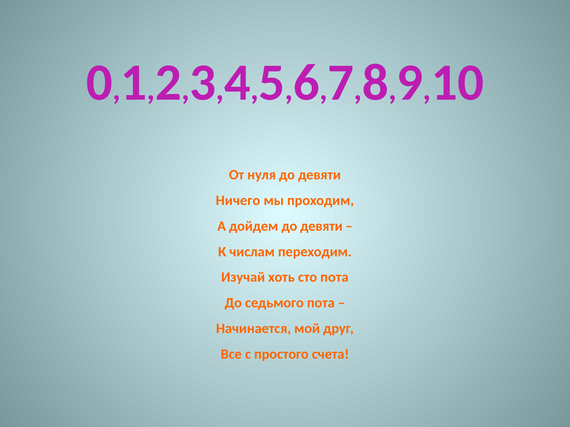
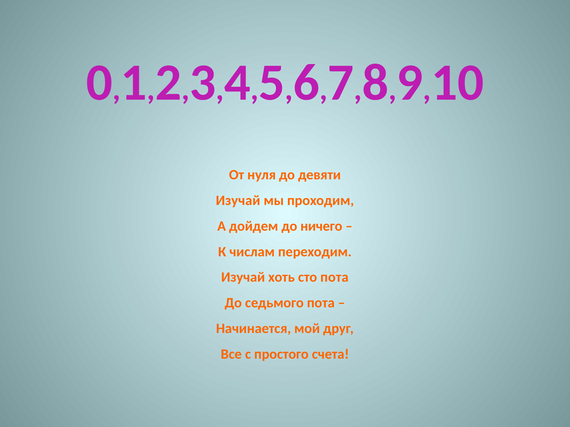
Ничего at (238, 201): Ничего -> Изучай
дойдем до девяти: девяти -> ничего
